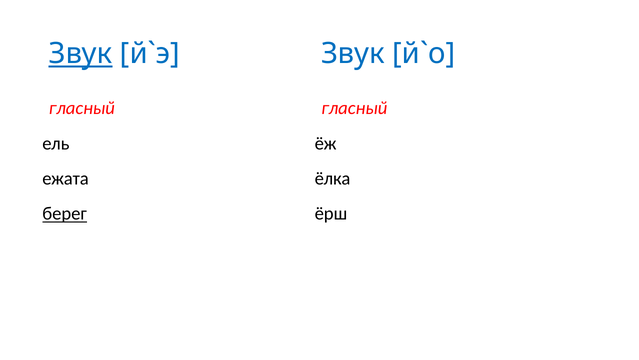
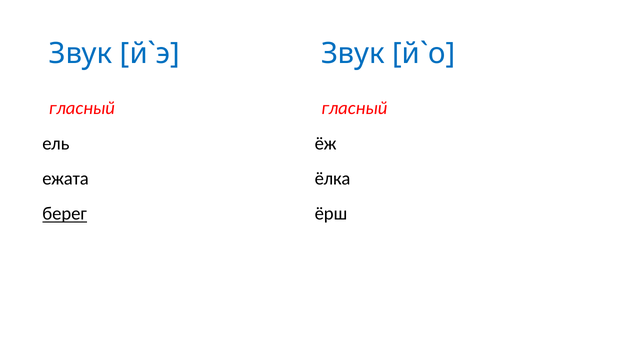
Звук at (81, 54) underline: present -> none
